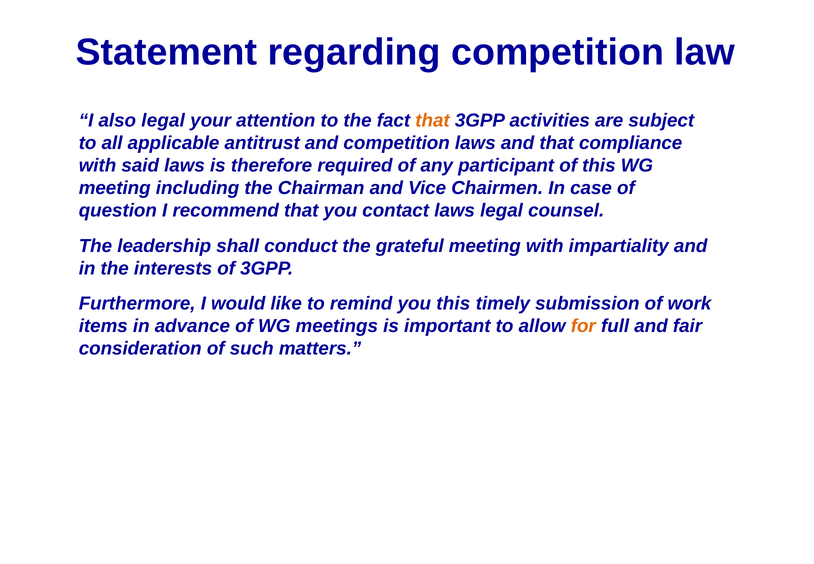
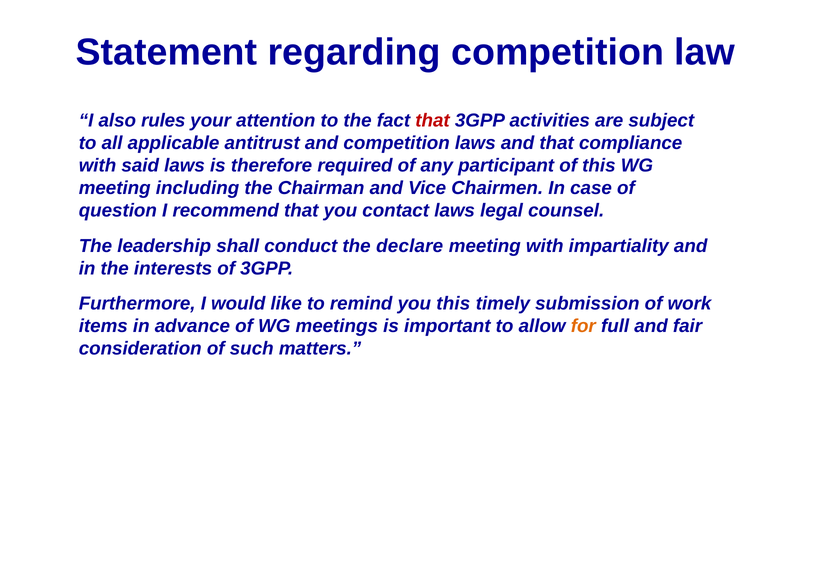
also legal: legal -> rules
that at (433, 120) colour: orange -> red
grateful: grateful -> declare
